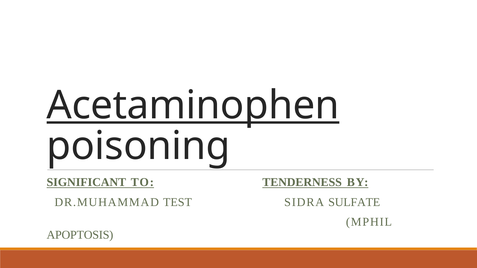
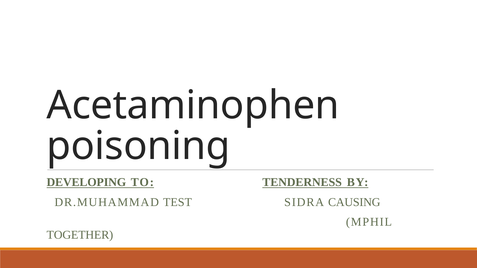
Acetaminophen underline: present -> none
SIGNIFICANT: SIGNIFICANT -> DEVELOPING
SULFATE: SULFATE -> CAUSING
APOPTOSIS: APOPTOSIS -> TOGETHER
